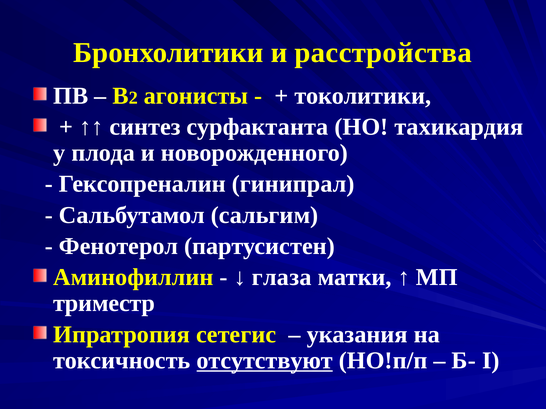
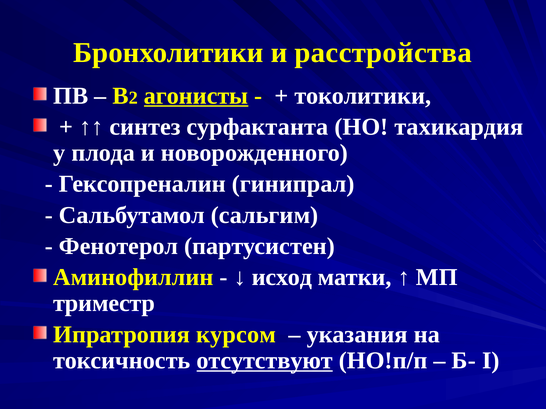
агонисты underline: none -> present
глаза: глаза -> исход
сетегис: сетегис -> курсом
